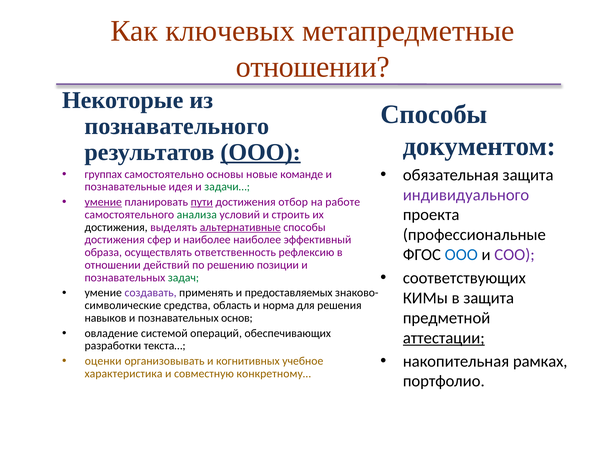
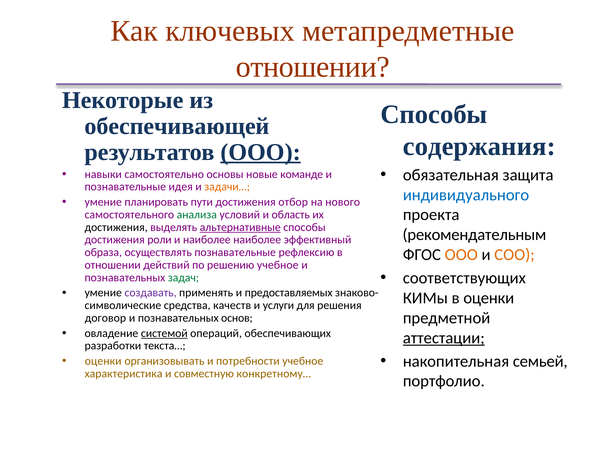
познавательного: познавательного -> обеспечивающей
документом: документом -> содержания
группах: группах -> навыки
задачи… colour: green -> orange
индивидуального colour: purple -> blue
умение at (103, 202) underline: present -> none
пути underline: present -> none
работе: работе -> нового
строить: строить -> область
профессиональные: профессиональные -> рекомендательным
сфер: сфер -> роли
осуществлять ответственность: ответственность -> познавательные
ООО at (461, 255) colour: blue -> orange
СОО colour: purple -> orange
решению позиции: позиции -> учебное
в защита: защита -> оценки
область: область -> качеств
норма: норма -> услуги
навыков: навыков -> договор
системой underline: none -> present
рамках: рамках -> семьей
когнитивных: когнитивных -> потребности
